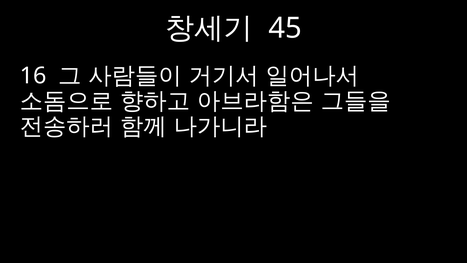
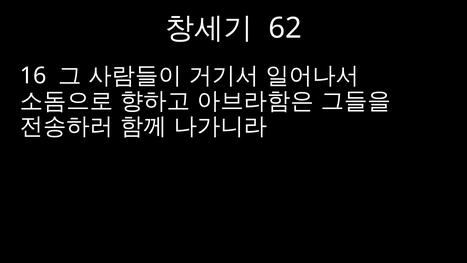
45: 45 -> 62
